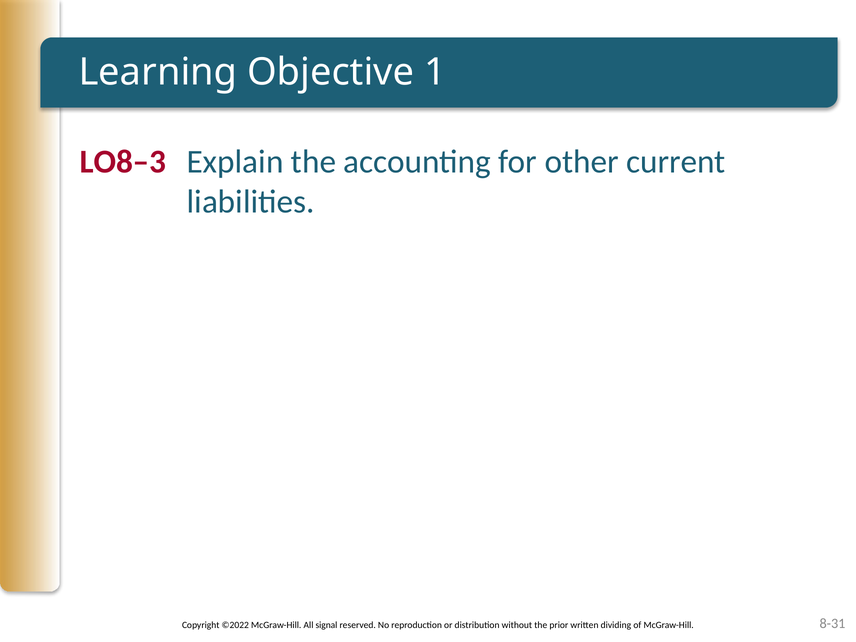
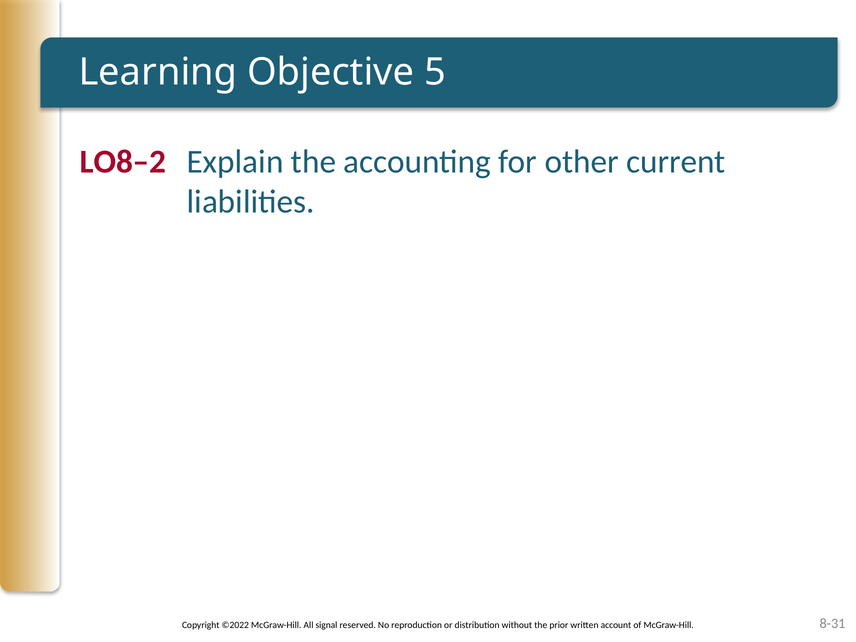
1: 1 -> 5
LO8–3: LO8–3 -> LO8–2
dividing: dividing -> account
